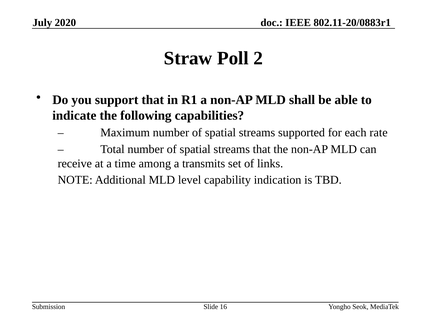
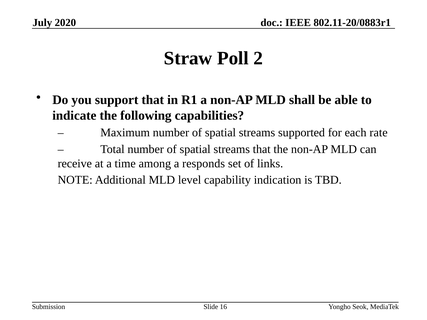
transmits: transmits -> responds
